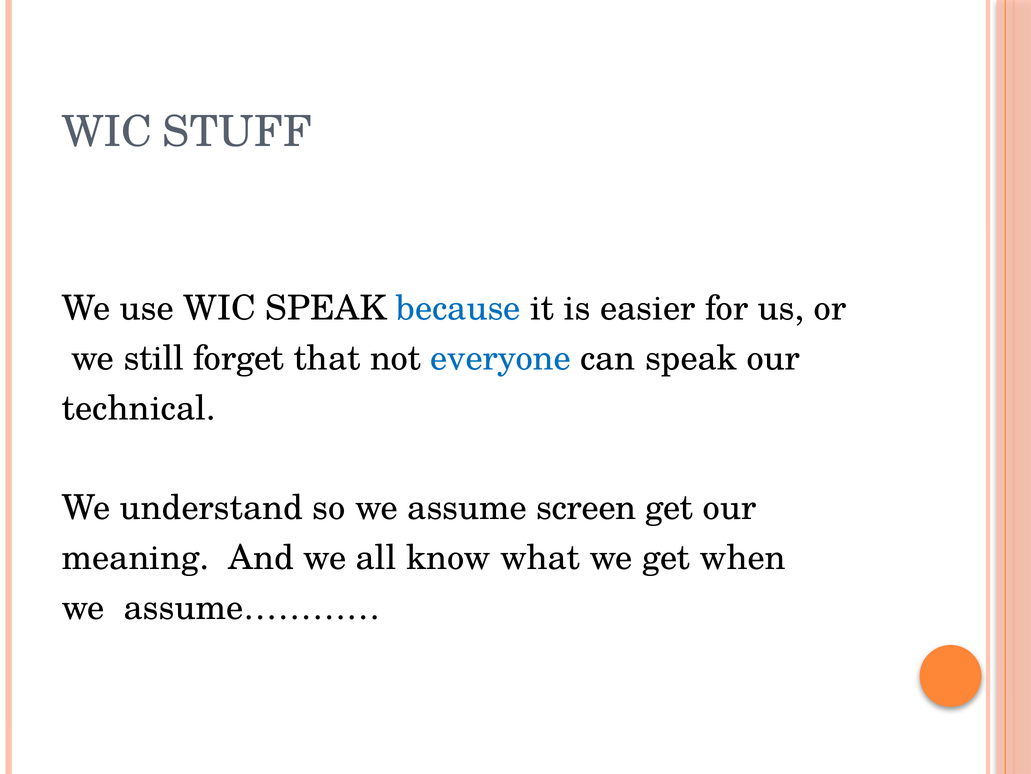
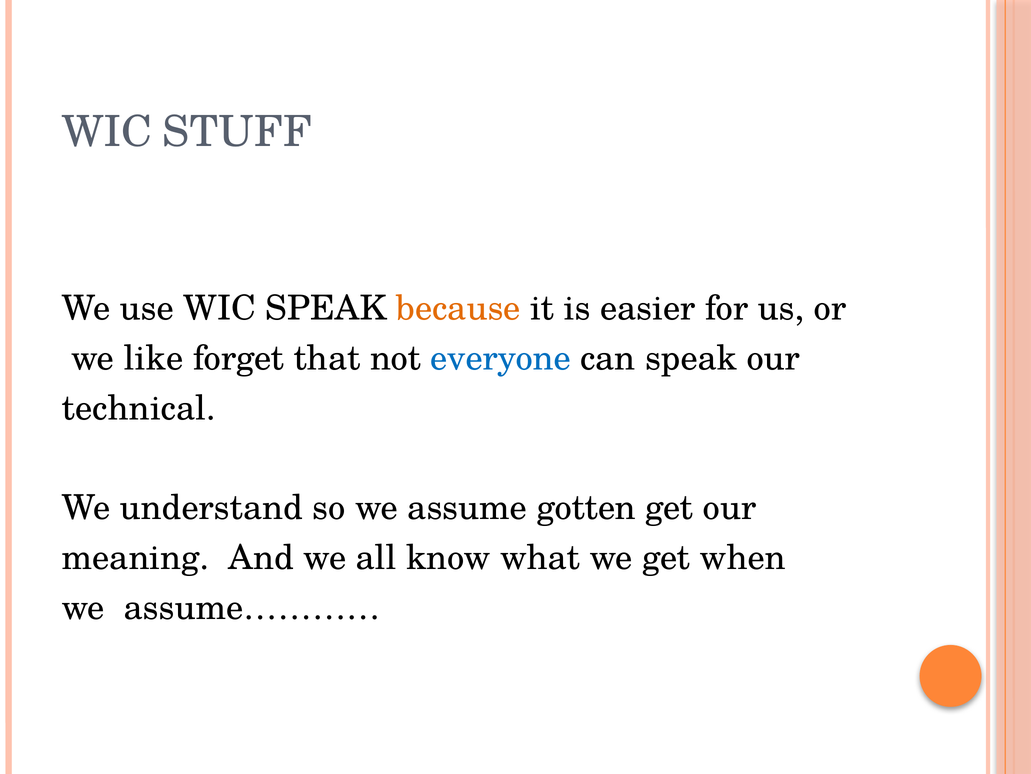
because colour: blue -> orange
still: still -> like
screen: screen -> gotten
